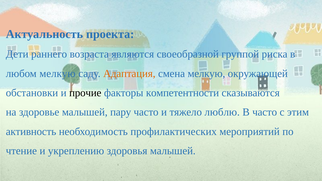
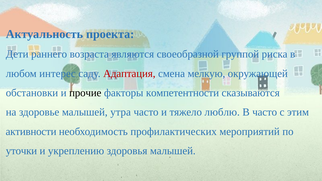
любом мелкую: мелкую -> интерес
Адаптация colour: orange -> red
пару: пару -> утра
активность: активность -> активности
чтение: чтение -> уточки
